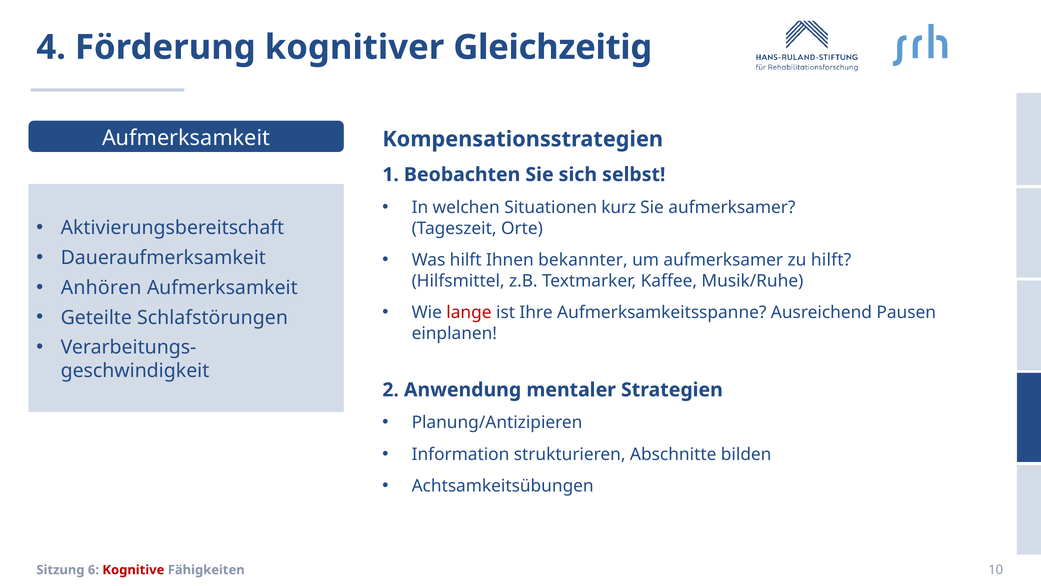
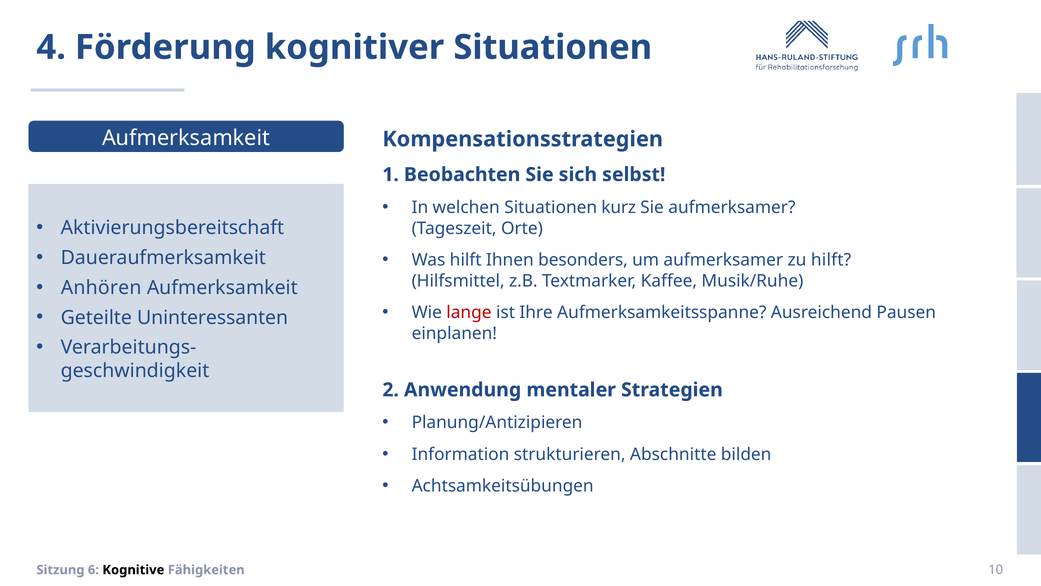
kognitiver Gleichzeitig: Gleichzeitig -> Situationen
bekannter: bekannter -> besonders
Schlafstörungen: Schlafstörungen -> Uninteressanten
Kognitive colour: red -> black
